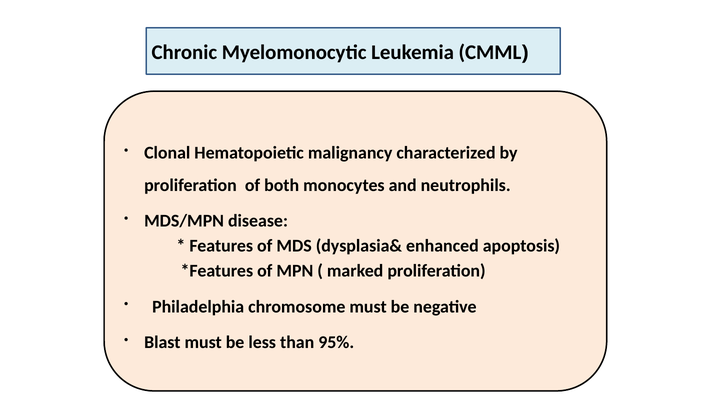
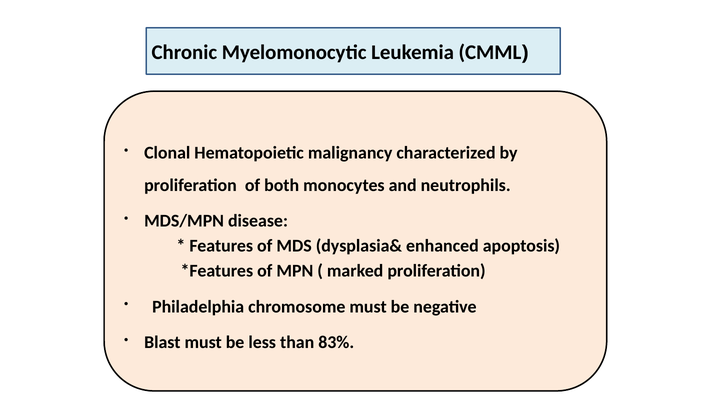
95%: 95% -> 83%
